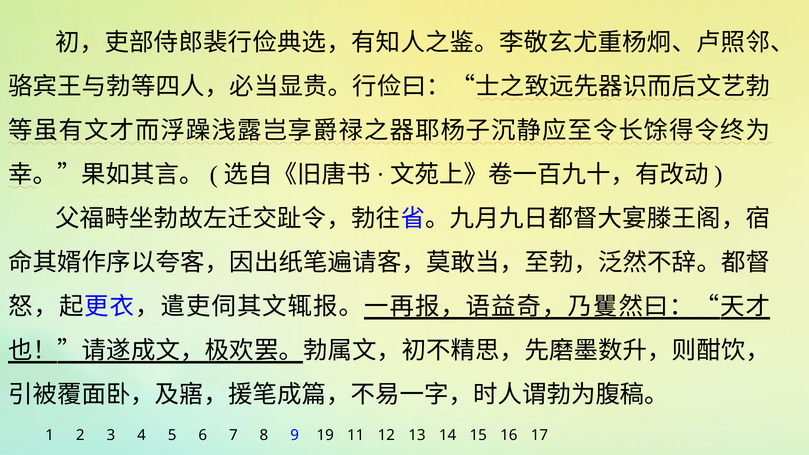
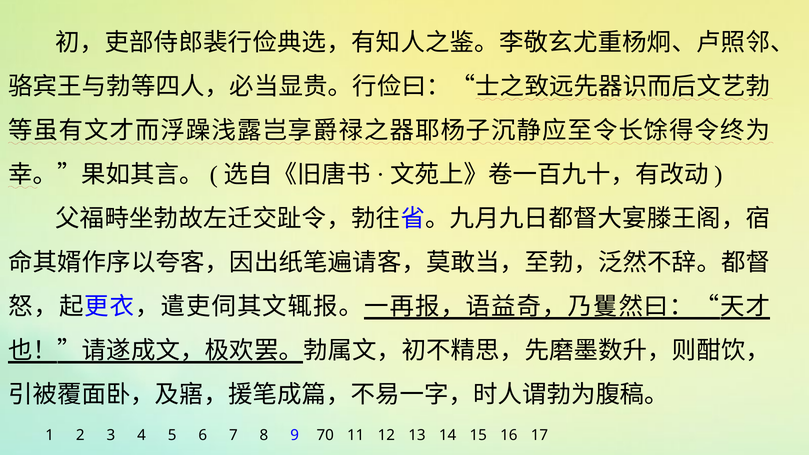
19: 19 -> 70
